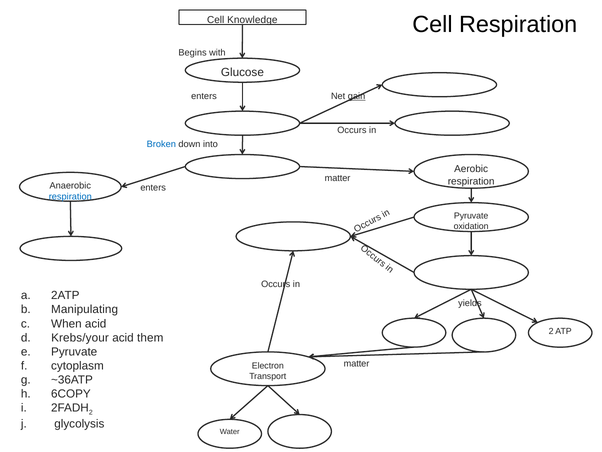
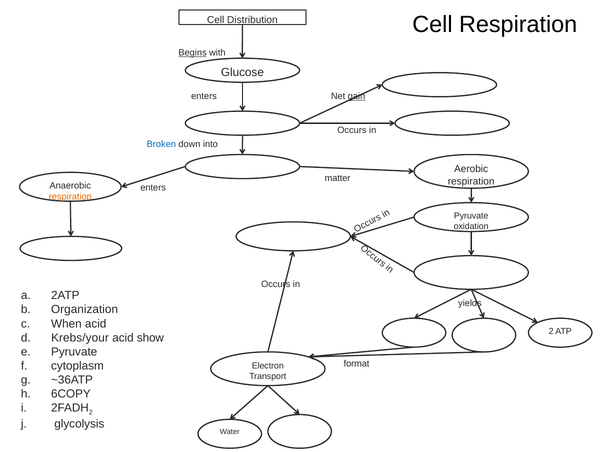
Knowledge: Knowledge -> Distribution
Begins underline: none -> present
respiration at (70, 197) colour: blue -> orange
Manipulating: Manipulating -> Organization
them: them -> show
matter at (357, 363): matter -> format
